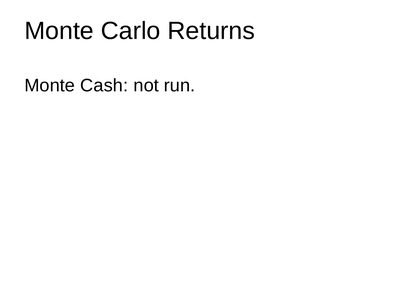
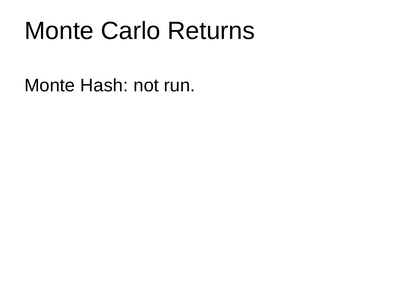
Cash: Cash -> Hash
